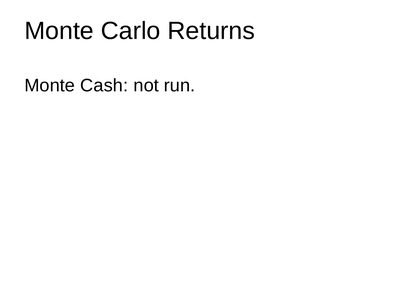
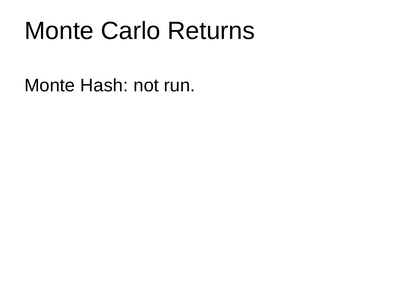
Cash: Cash -> Hash
